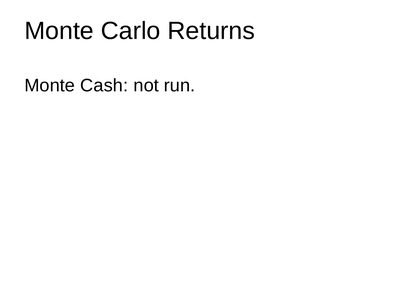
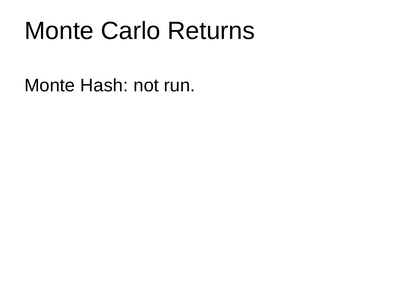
Cash: Cash -> Hash
